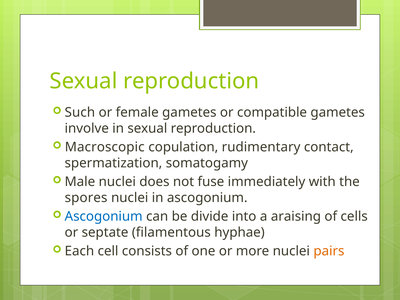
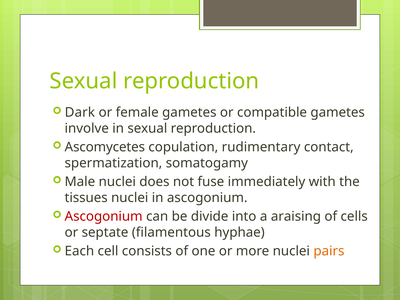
Such: Such -> Dark
Macroscopic: Macroscopic -> Ascomycetes
spores: spores -> tissues
Ascogonium at (104, 217) colour: blue -> red
